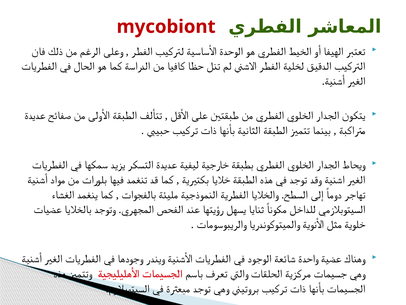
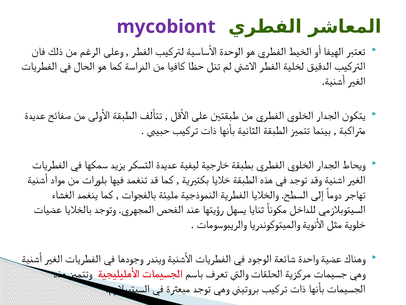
mycobiont colour: red -> purple
